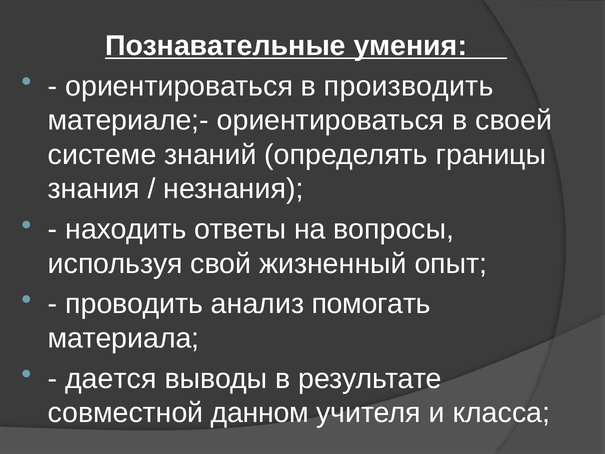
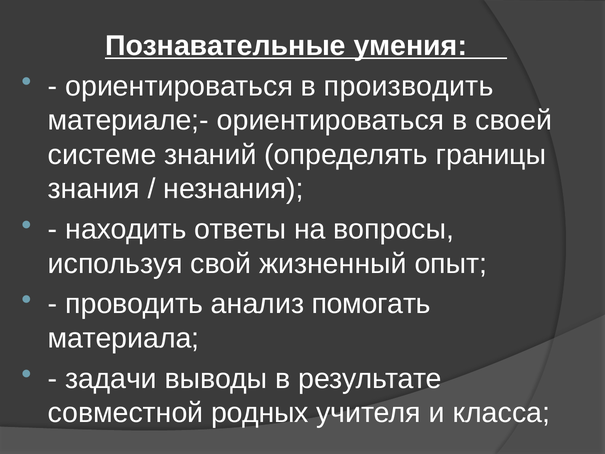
дается: дается -> задачи
данном: данном -> родных
